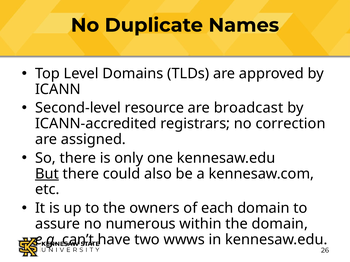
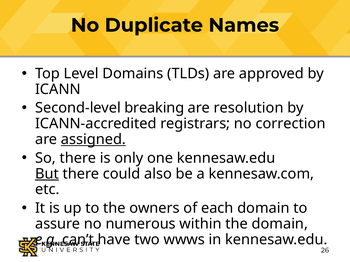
resource: resource -> breaking
broadcast: broadcast -> resolution
assigned underline: none -> present
